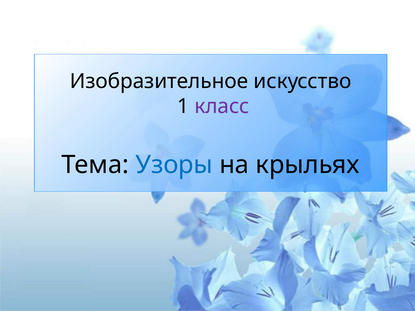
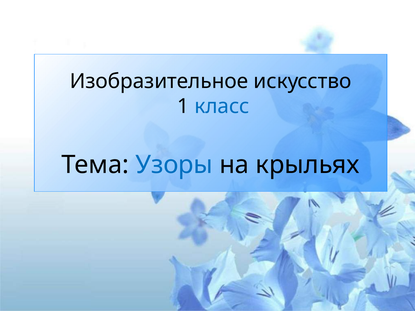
класс colour: purple -> blue
